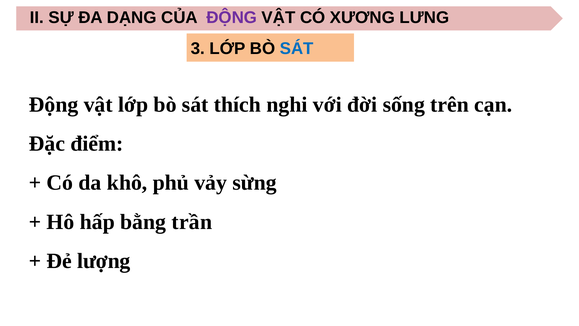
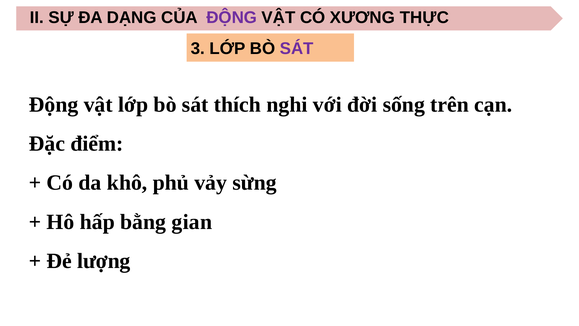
LƯNG: LƯNG -> THỰC
SÁT colour: blue -> purple
trần: trần -> gian
